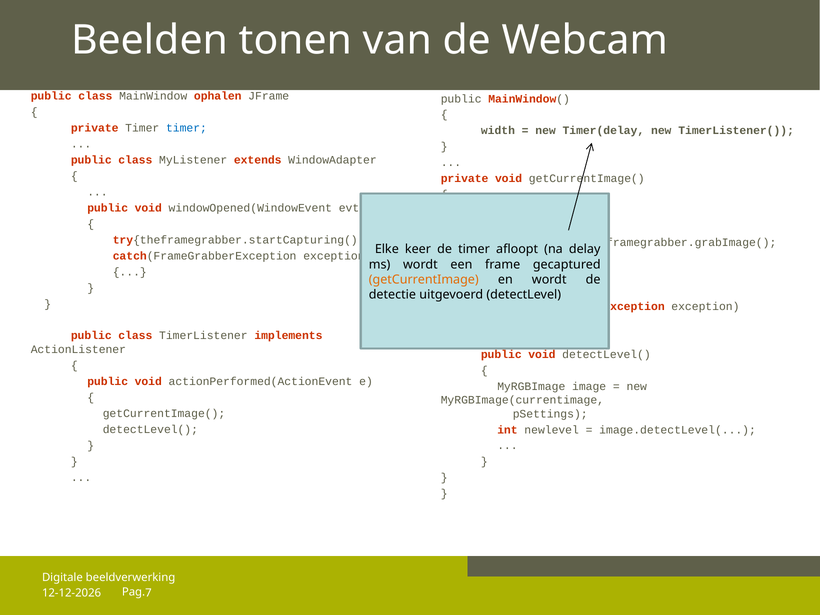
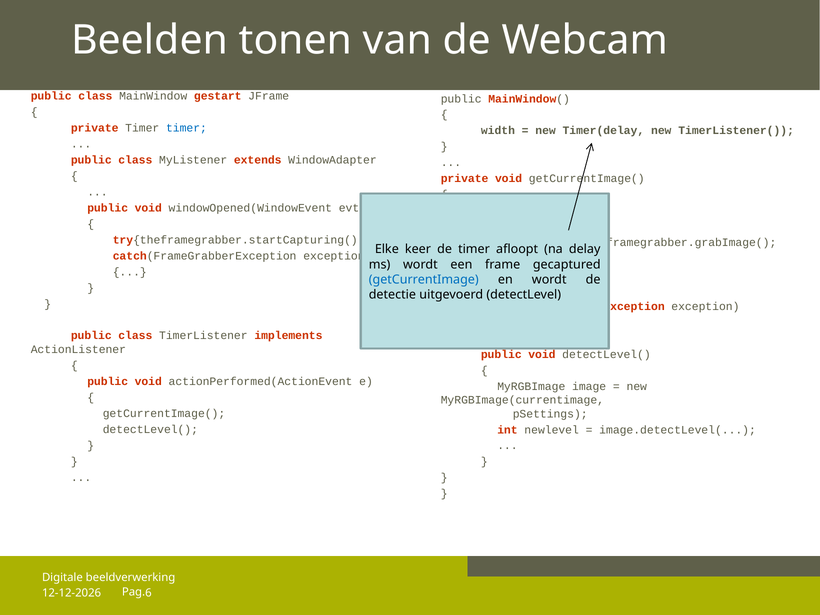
ophalen: ophalen -> gestart
getCurrentImage colour: orange -> blue
7: 7 -> 6
